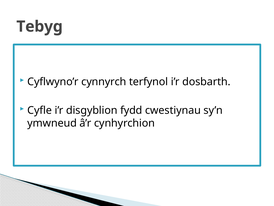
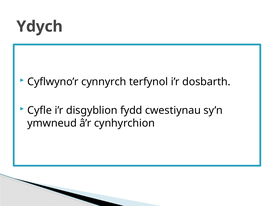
Tebyg: Tebyg -> Ydych
